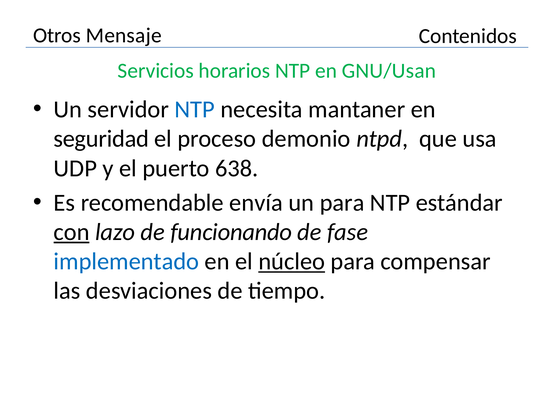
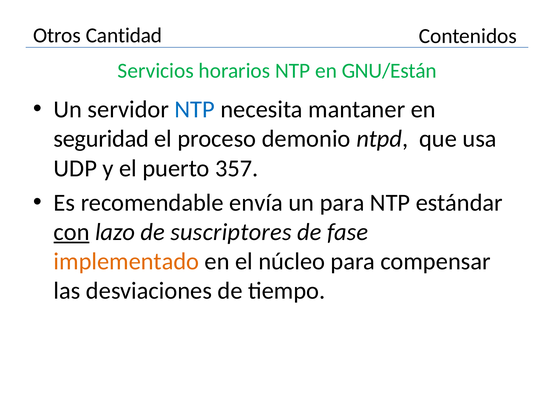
Mensaje: Mensaje -> Cantidad
GNU/Usan: GNU/Usan -> GNU/Están
638: 638 -> 357
funcionando: funcionando -> suscriptores
implementado colour: blue -> orange
núcleo underline: present -> none
